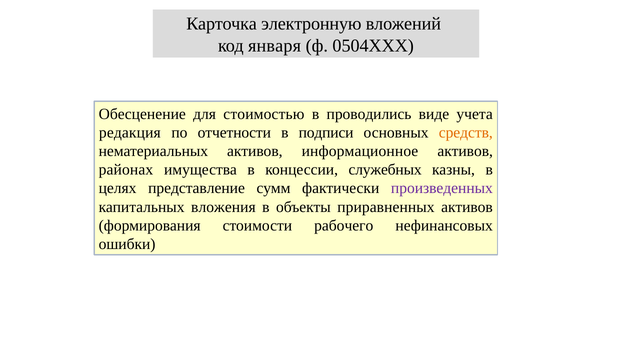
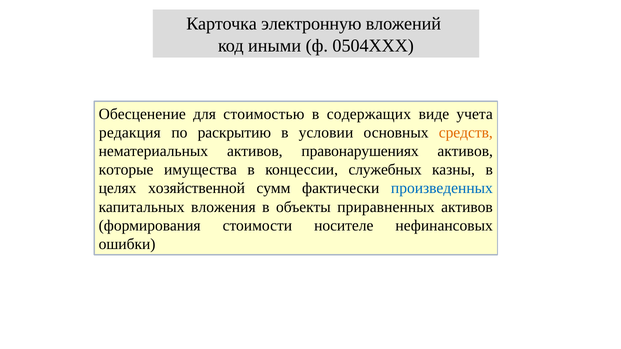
января: января -> иными
проводились: проводились -> содержащих
отчетности: отчетности -> раскрытию
подписи: подписи -> условии
информационное: информационное -> правонарушениях
районах: районах -> которые
представление: представление -> хозяйственной
произведенных colour: purple -> blue
рабочего: рабочего -> носителе
